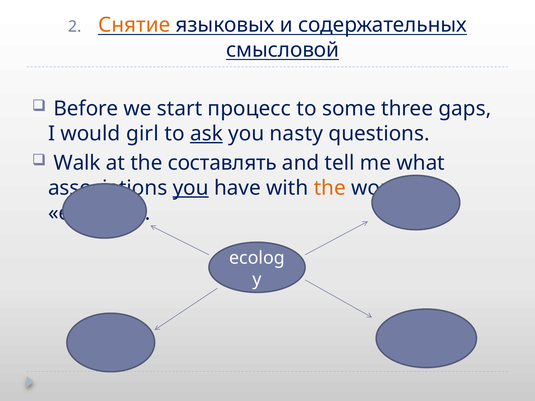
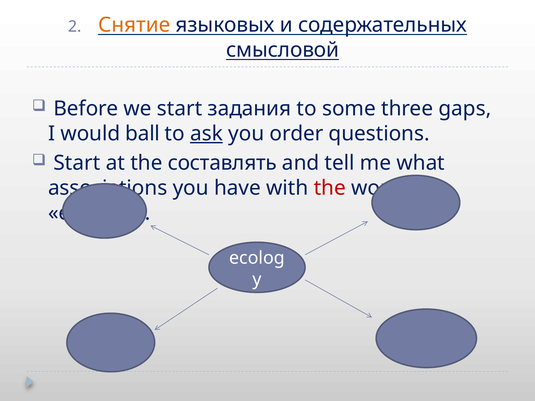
процесс: процесс -> задания
girl: girl -> ball
nasty: nasty -> order
Walk at (77, 163): Walk -> Start
you at (191, 188) underline: present -> none
the at (330, 188) colour: orange -> red
